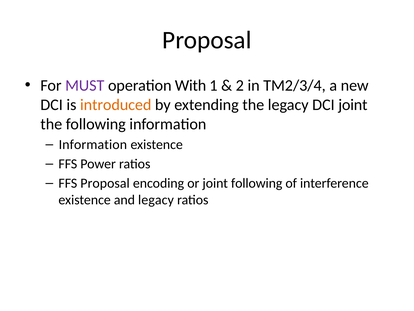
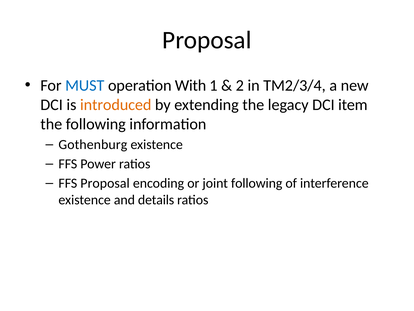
MUST colour: purple -> blue
DCI joint: joint -> item
Information at (93, 144): Information -> Gothenburg
and legacy: legacy -> details
